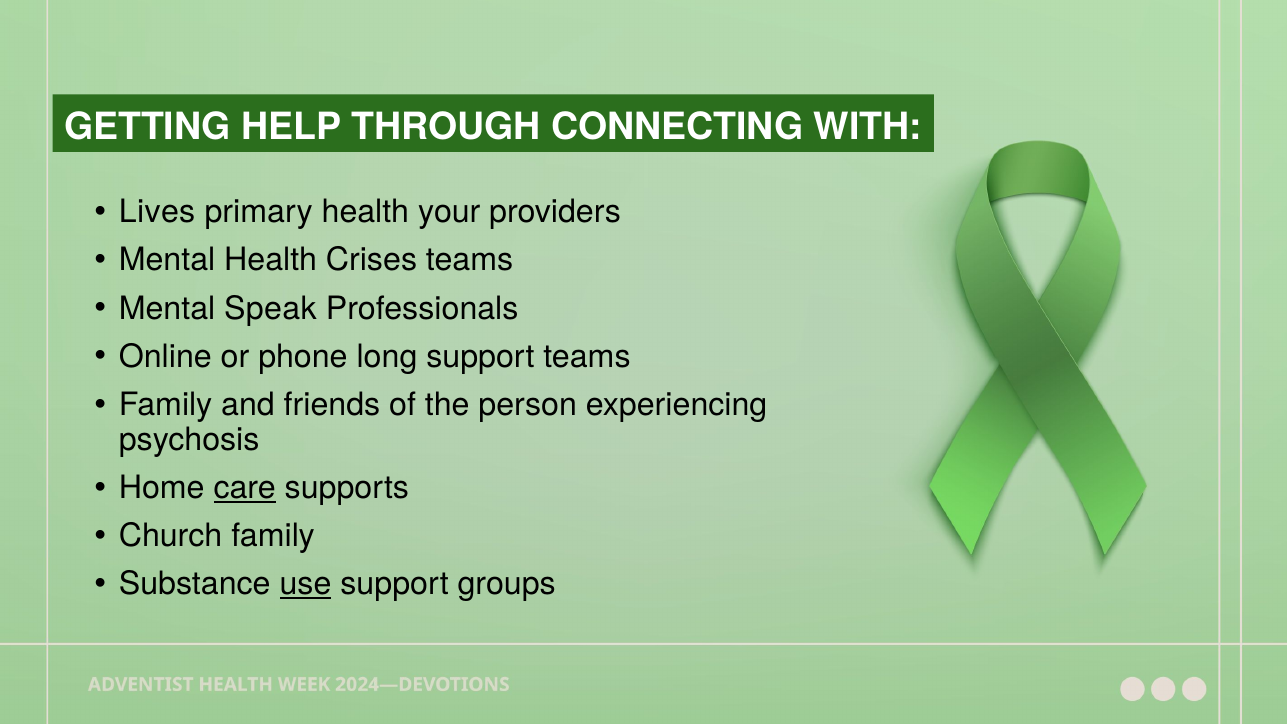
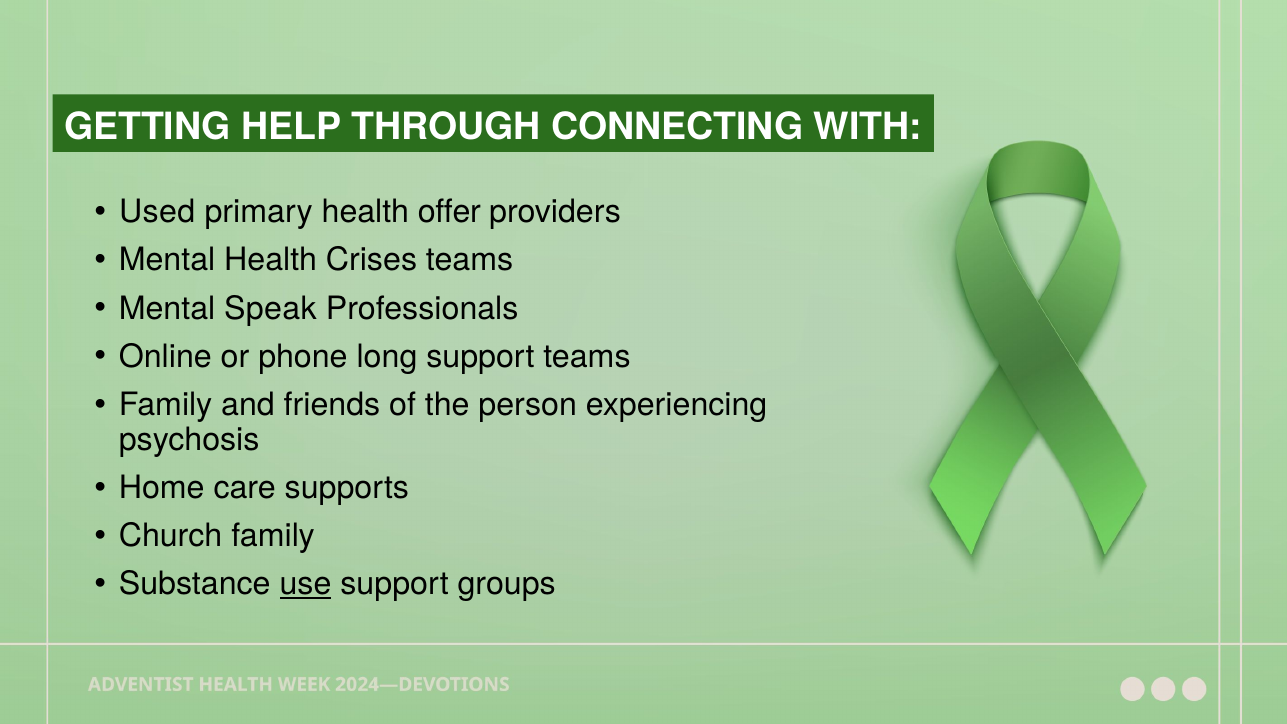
Lives: Lives -> Used
your: your -> offer
care underline: present -> none
